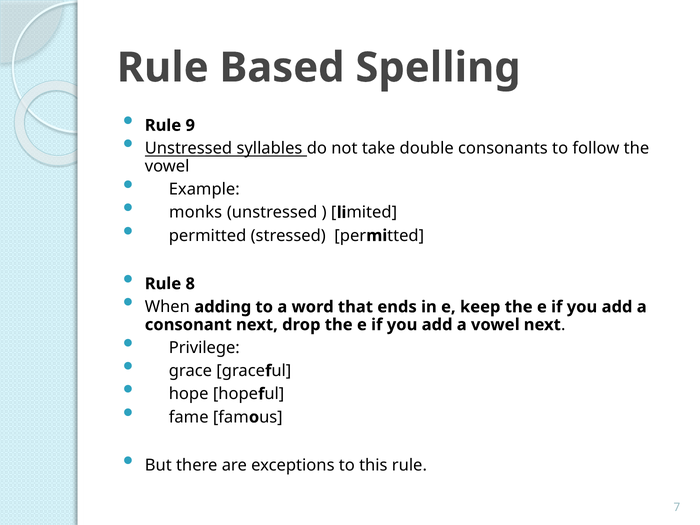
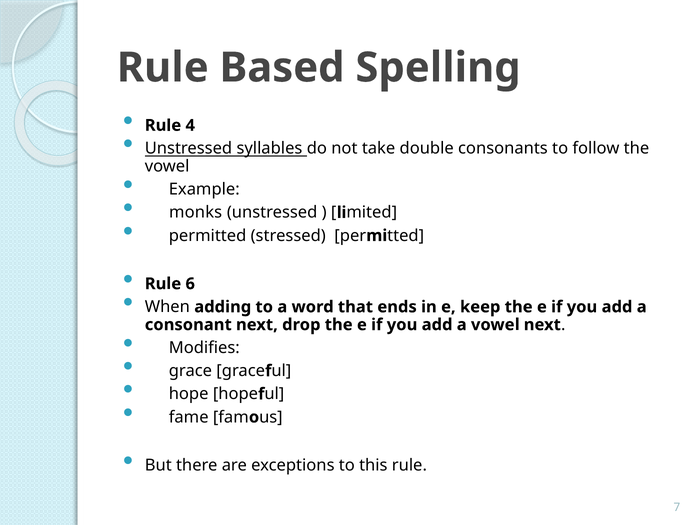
9: 9 -> 4
8: 8 -> 6
Privilege: Privilege -> Modifies
